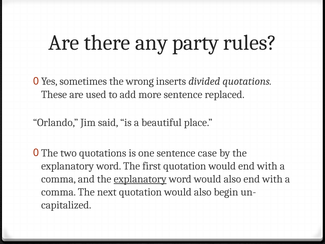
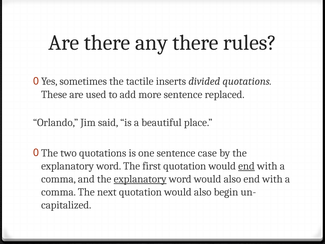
any party: party -> there
wrong: wrong -> tactile
end at (246, 166) underline: none -> present
